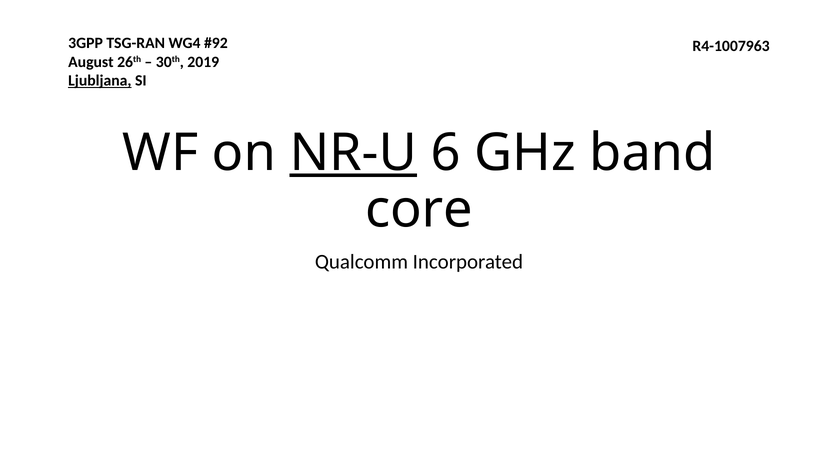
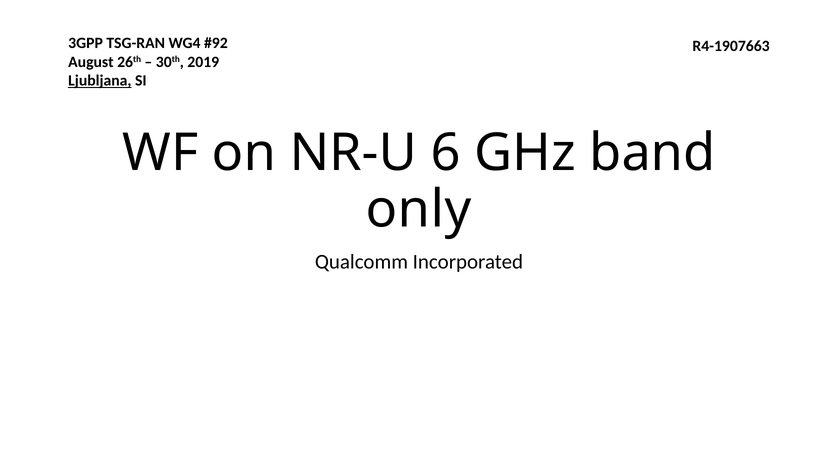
R4-1007963: R4-1007963 -> R4-1907663
NR-U underline: present -> none
core: core -> only
